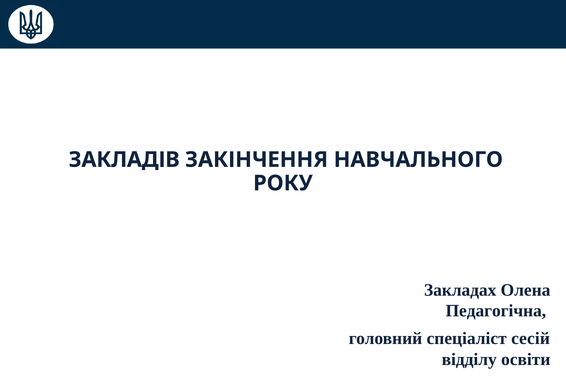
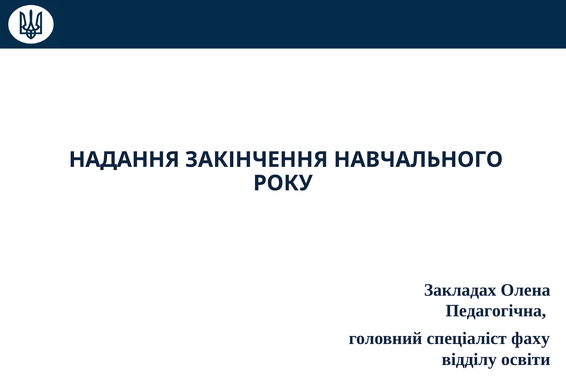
ЗАКЛАДІВ: ЗАКЛАДІВ -> НАДАННЯ
сесій: сесій -> фаху
